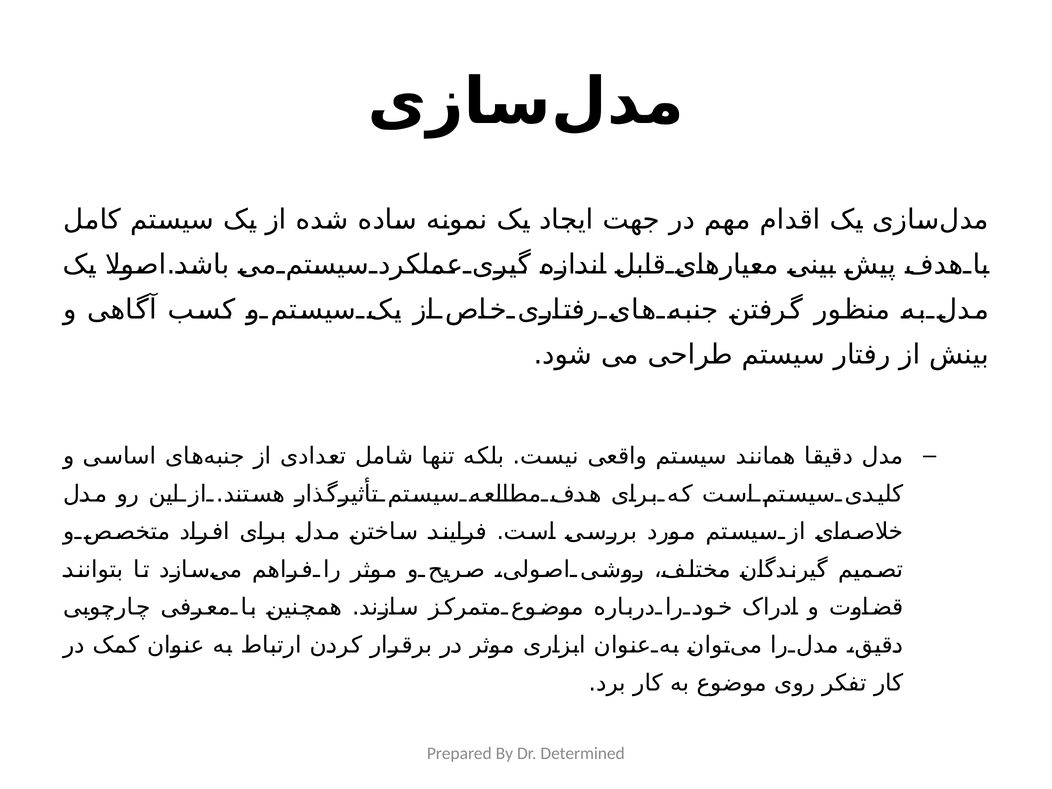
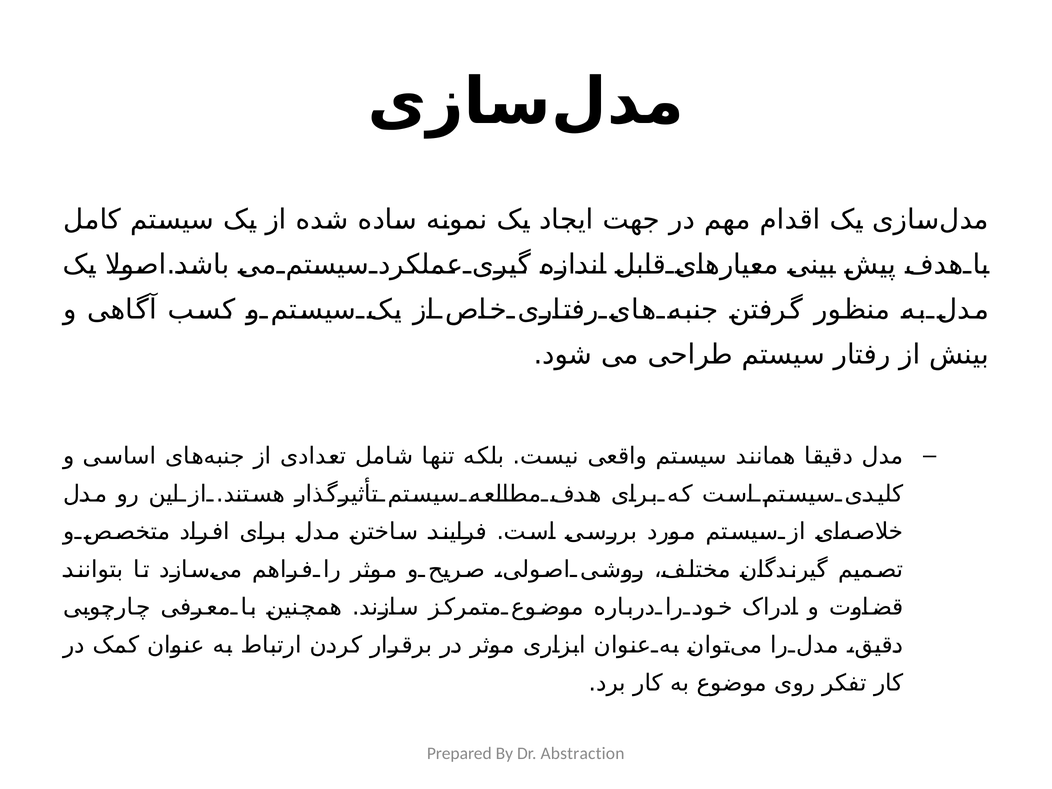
Determined: Determined -> Abstraction
